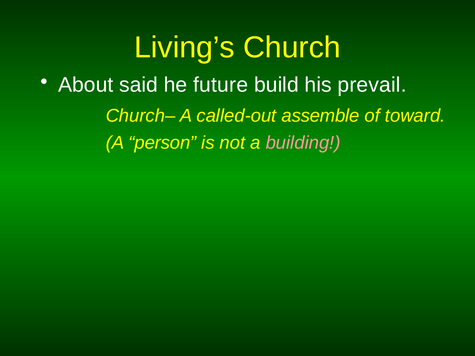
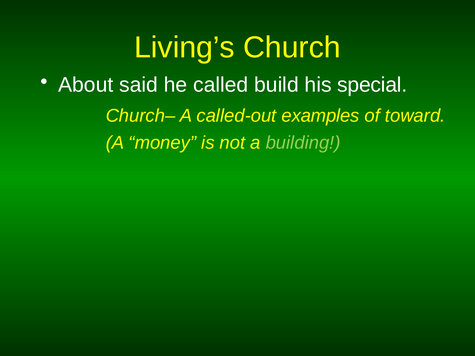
future: future -> called
prevail: prevail -> special
assemble: assemble -> examples
person: person -> money
building colour: pink -> light green
